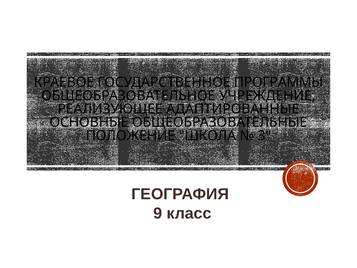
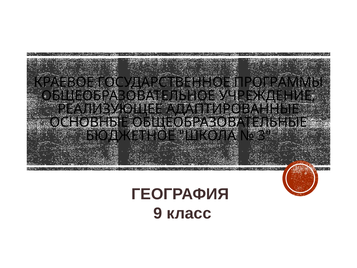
ПОЛОЖЕНИЕ: ПОЛОЖЕНИЕ -> БЮДЖЕТНОЕ
